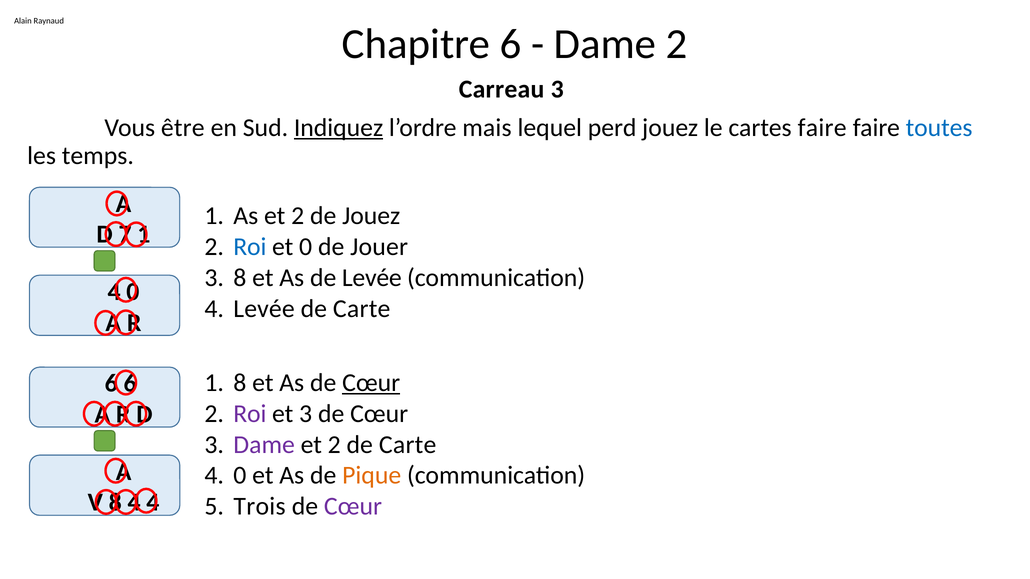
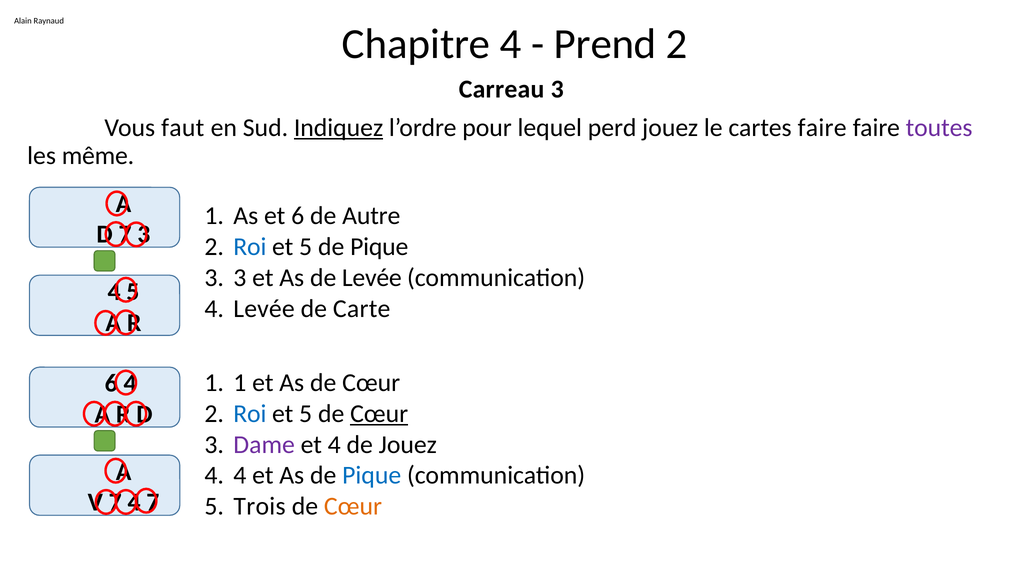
Chapitre 6: 6 -> 4
Dame at (605, 44): Dame -> Prend
être: être -> faut
mais: mais -> pour
toutes colour: blue -> purple
temps: temps -> même
As et 2: 2 -> 6
de Jouez: Jouez -> Autre
7 1: 1 -> 3
0 at (306, 247): 0 -> 5
Jouer at (379, 247): Jouer -> Pique
3 8: 8 -> 3
0 at (133, 292): 0 -> 5
6 at (130, 384): 6 -> 4
8 at (240, 383): 8 -> 1
Cœur at (371, 383) underline: present -> none
Roi at (250, 414) colour: purple -> blue
3 at (306, 414): 3 -> 5
Cœur at (379, 414) underline: none -> present
2 at (334, 445): 2 -> 4
Carte at (408, 445): Carte -> Jouez
4 0: 0 -> 4
Pique at (372, 476) colour: orange -> blue
8 at (115, 503): 8 -> 7
4 4: 4 -> 7
Cœur at (353, 507) colour: purple -> orange
